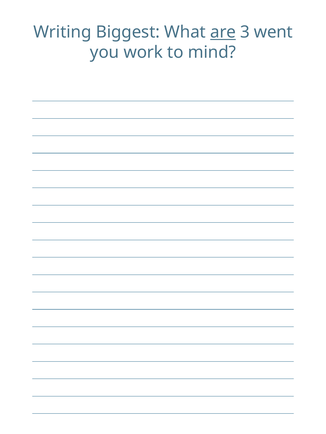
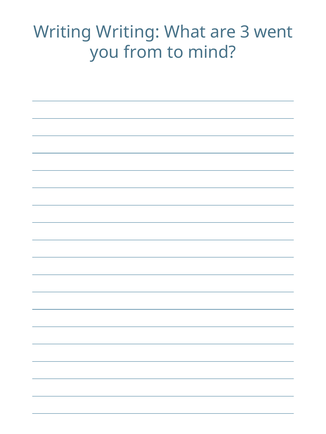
Writing Biggest: Biggest -> Writing
are underline: present -> none
work: work -> from
